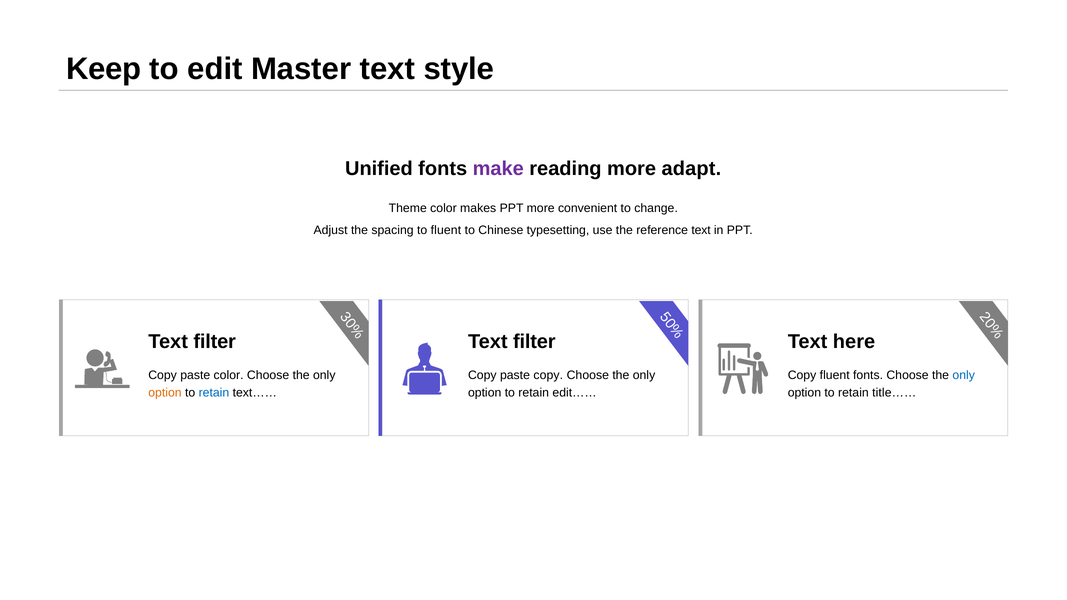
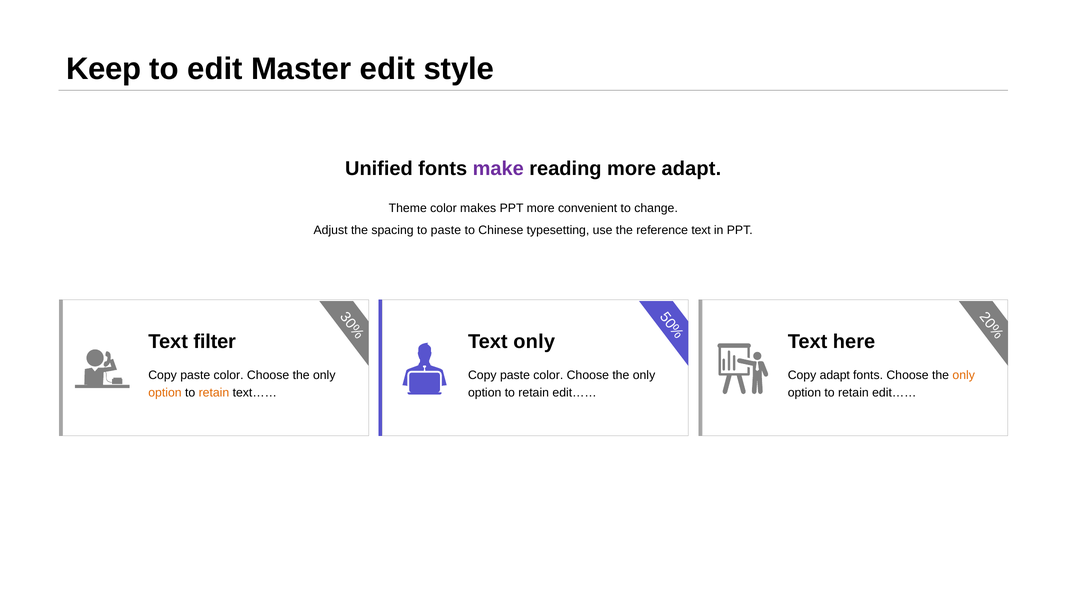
Master text: text -> edit
to fluent: fluent -> paste
filter at (534, 342): filter -> only
copy at (548, 375): copy -> color
Copy fluent: fluent -> adapt
only at (964, 375) colour: blue -> orange
retain at (214, 393) colour: blue -> orange
title…… at (894, 393): title…… -> edit……
